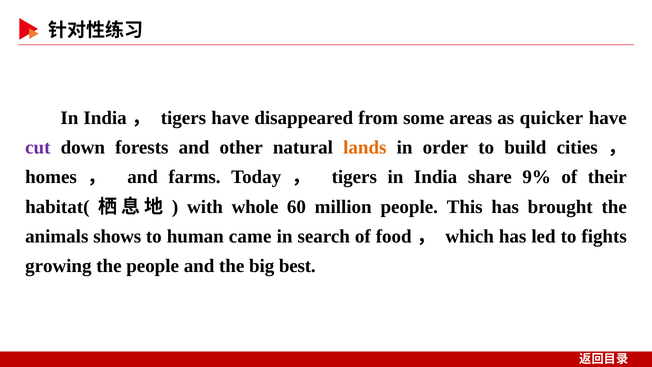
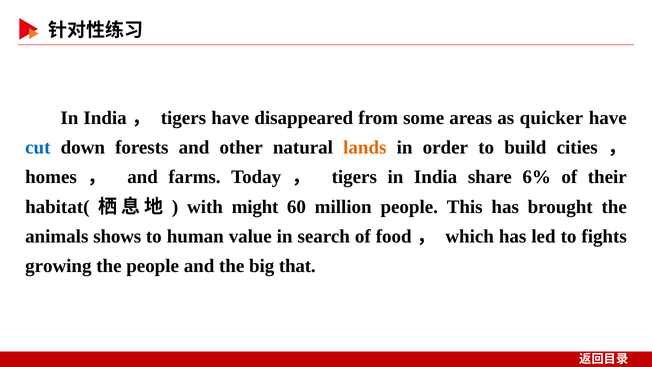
cut colour: purple -> blue
9%: 9% -> 6%
whole: whole -> might
came: came -> value
best: best -> that
